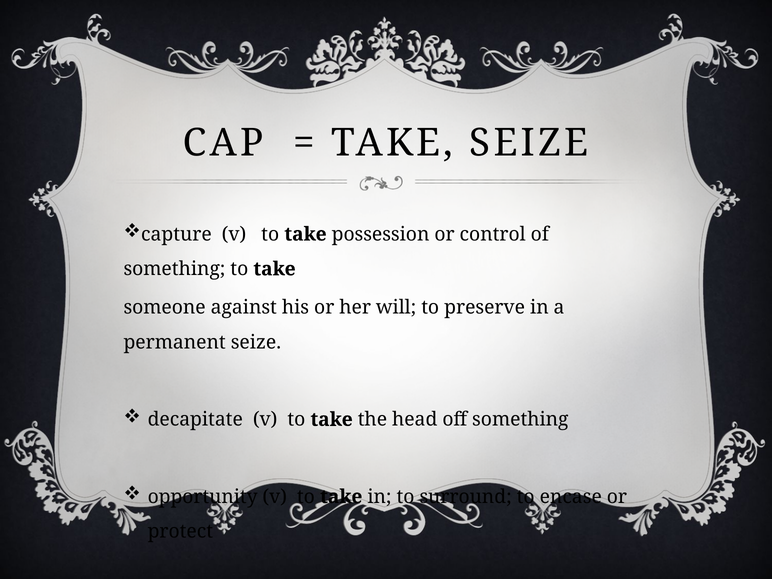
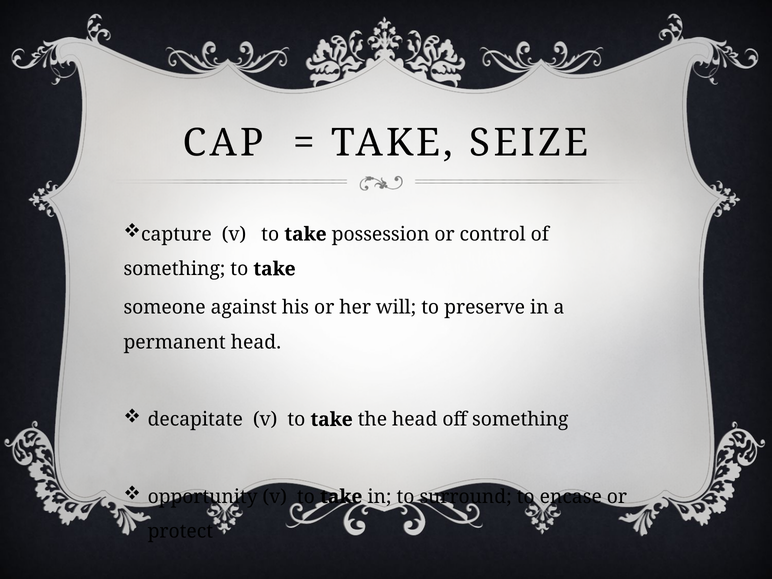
permanent seize: seize -> head
